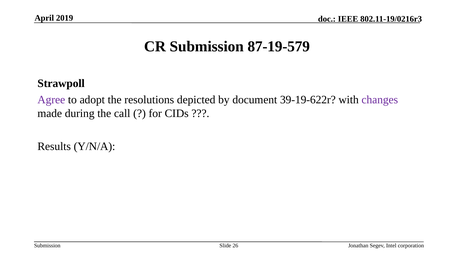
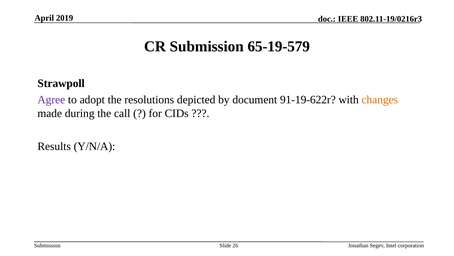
87-19-579: 87-19-579 -> 65-19-579
39-19-622r: 39-19-622r -> 91-19-622r
changes colour: purple -> orange
